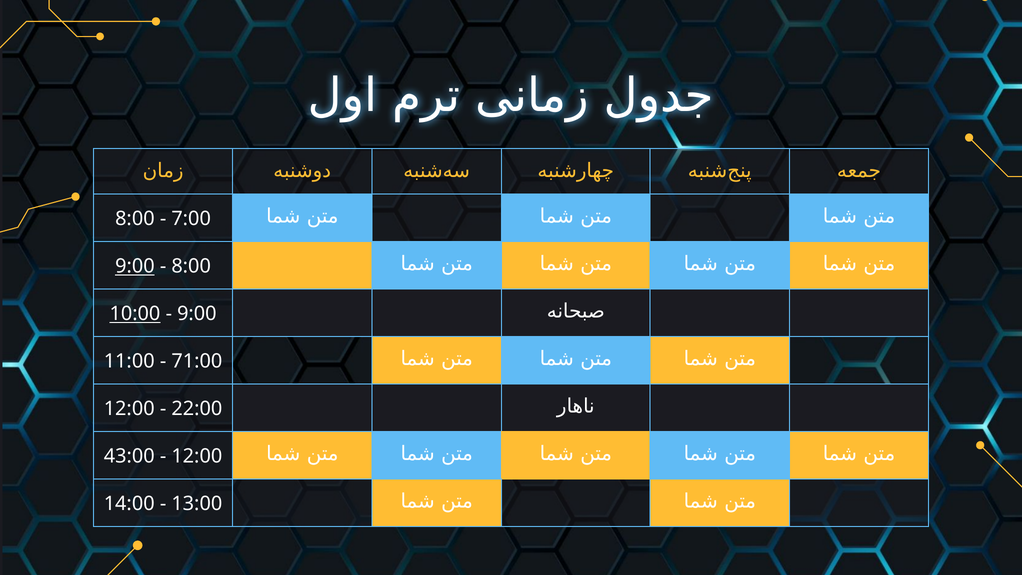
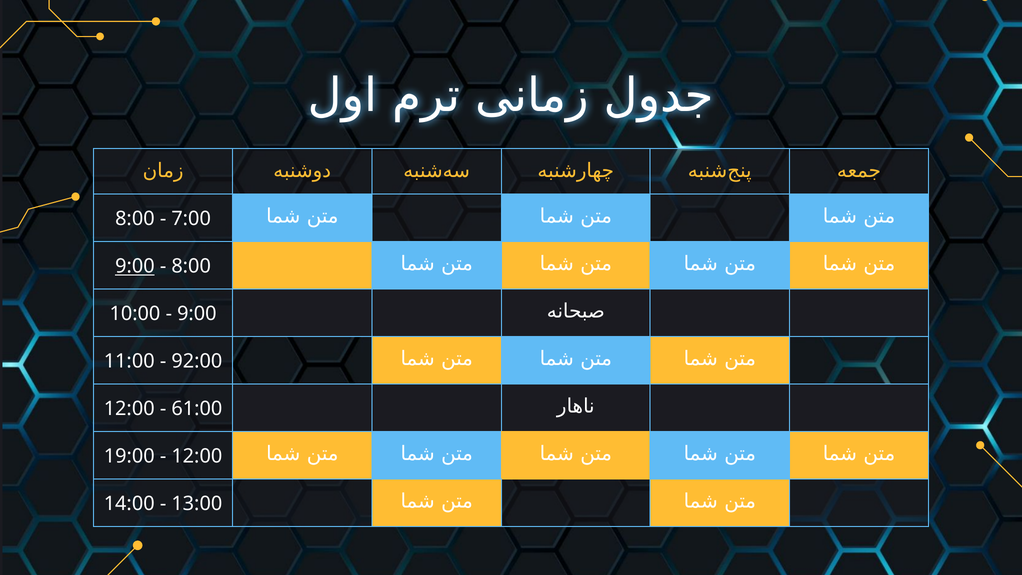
10:00 underline: present -> none
71:00: 71:00 -> 92:00
22:00: 22:00 -> 61:00
43:00: 43:00 -> 19:00
